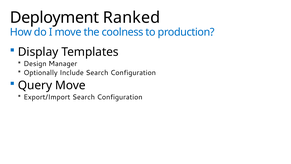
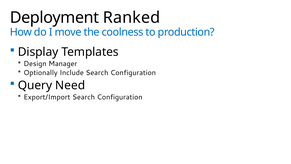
Query Move: Move -> Need
